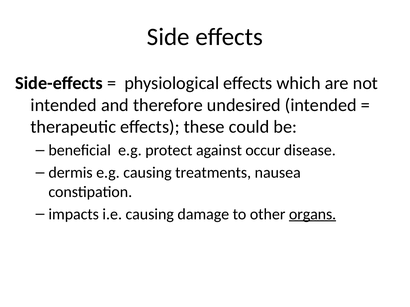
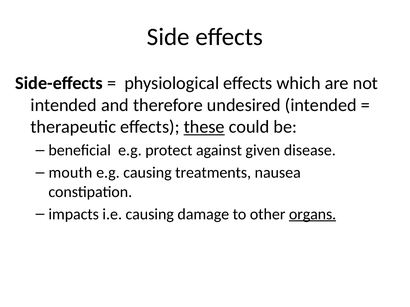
these underline: none -> present
occur: occur -> given
dermis: dermis -> mouth
